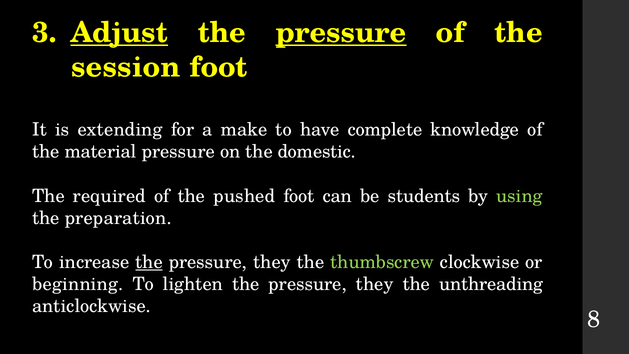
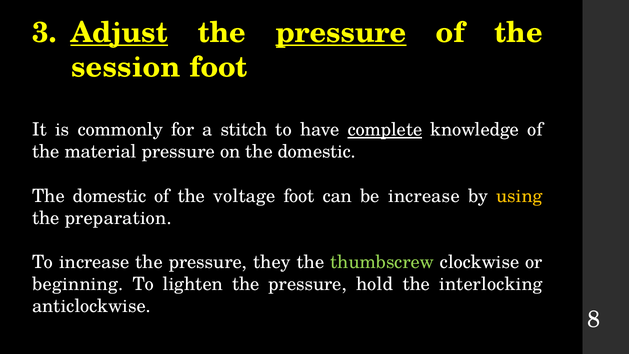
extending: extending -> commonly
make: make -> stitch
complete underline: none -> present
required at (109, 196): required -> domestic
pushed: pushed -> voltage
be students: students -> increase
using colour: light green -> yellow
the at (149, 262) underline: present -> none
lighten the pressure they: they -> hold
unthreading: unthreading -> interlocking
